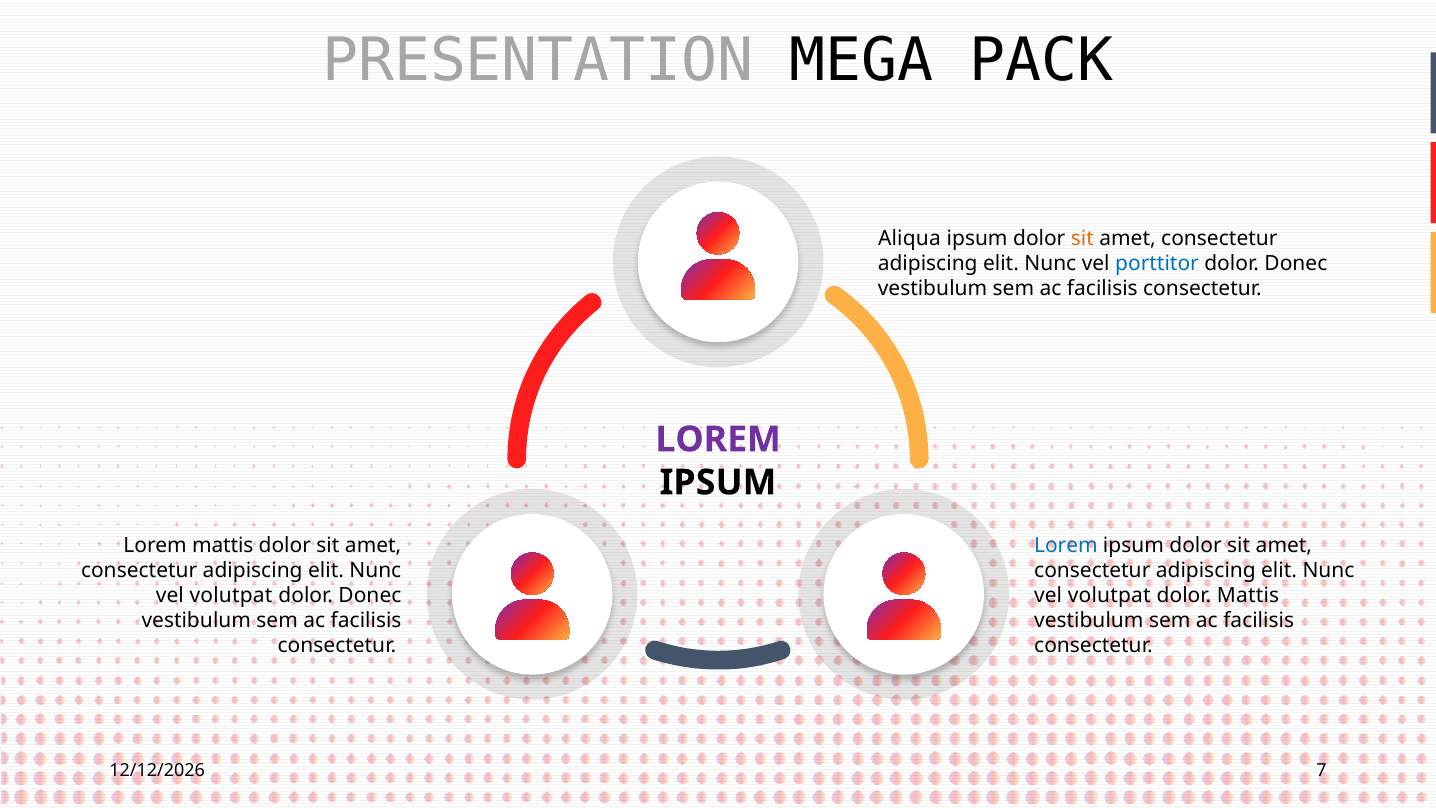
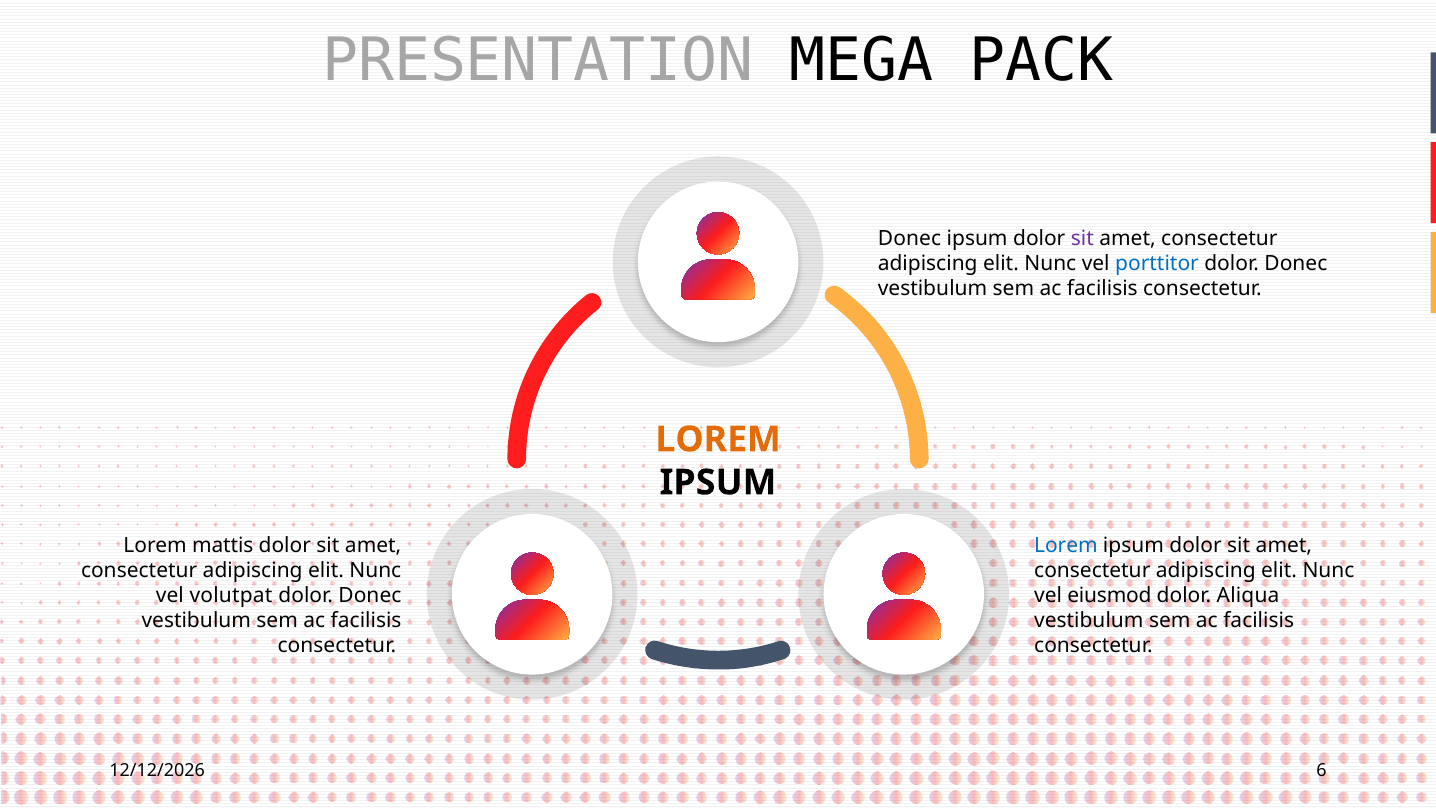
Aliqua at (909, 238): Aliqua -> Donec
sit at (1082, 238) colour: orange -> purple
LOREM at (718, 439) colour: purple -> orange
volutpat at (1109, 596): volutpat -> eiusmod
dolor Mattis: Mattis -> Aliqua
7: 7 -> 6
